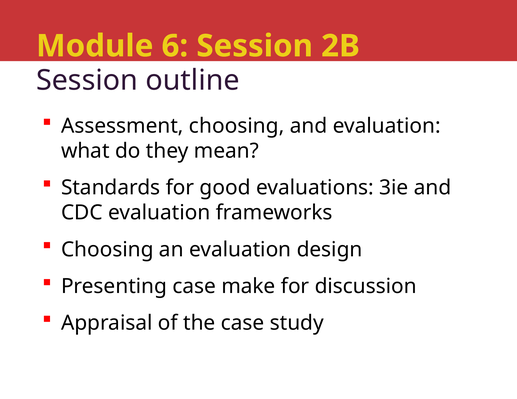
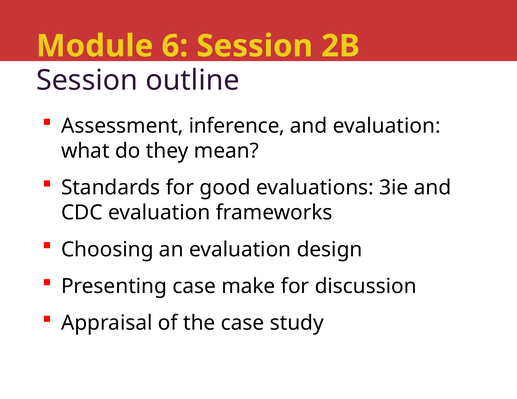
Assessment choosing: choosing -> inference
